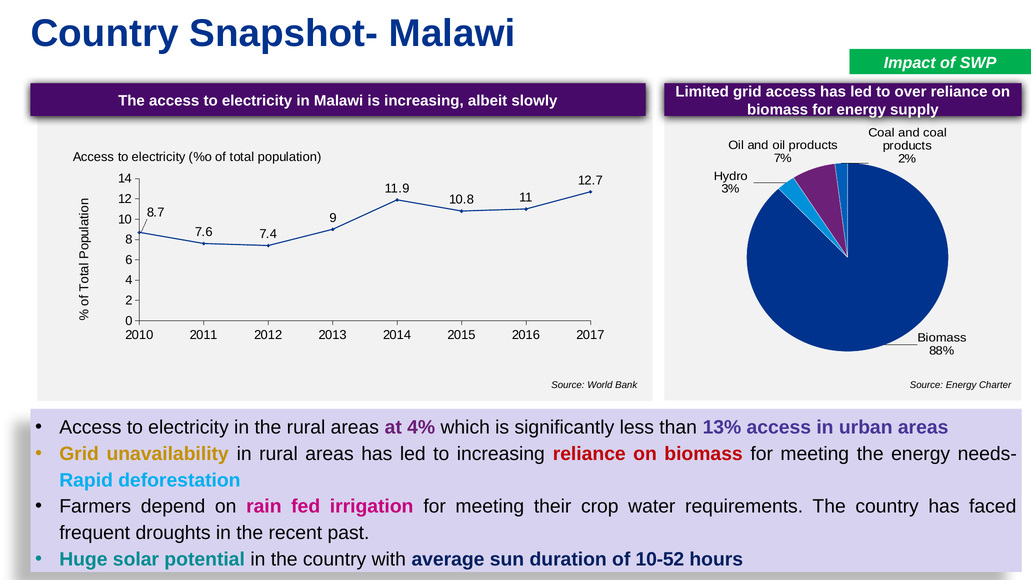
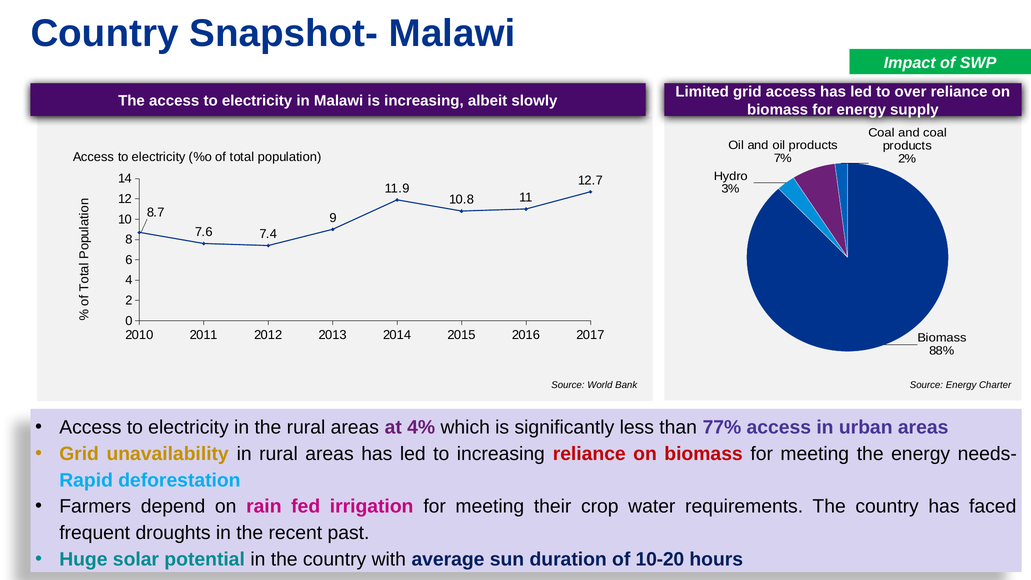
13%: 13% -> 77%
10-52: 10-52 -> 10-20
